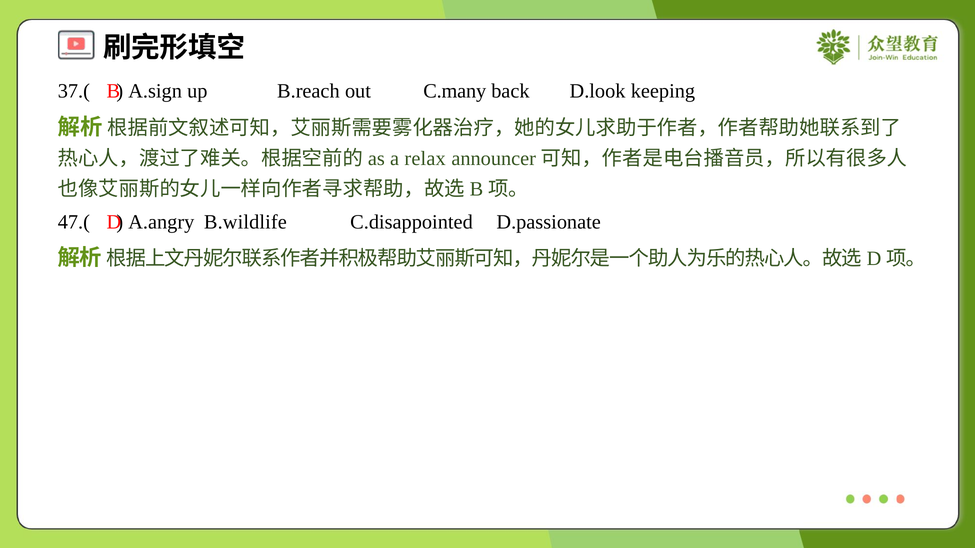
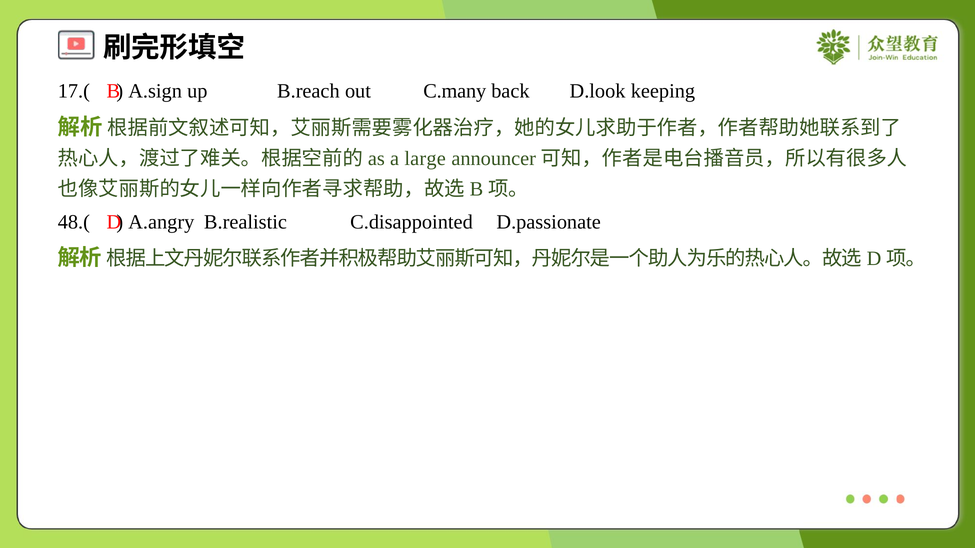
37.(: 37.( -> 17.(
relax: relax -> large
47.(: 47.( -> 48.(
B.wildlife: B.wildlife -> B.realistic
